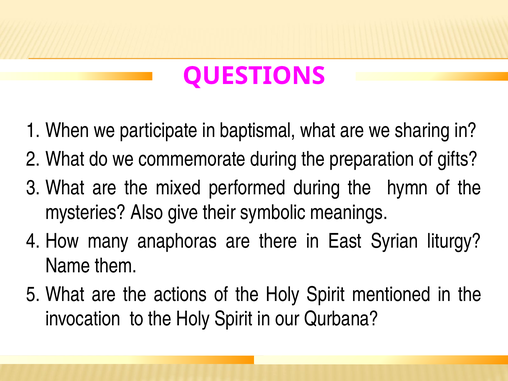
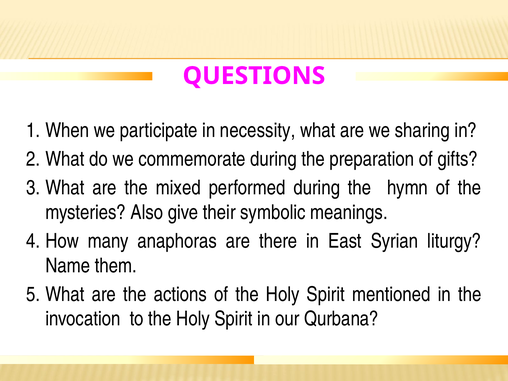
baptismal: baptismal -> necessity
